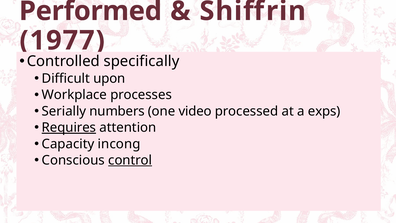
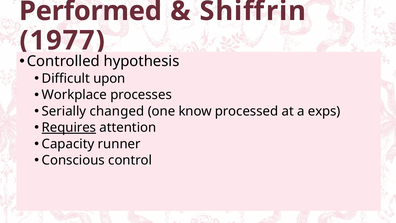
specifically: specifically -> hypothesis
numbers: numbers -> changed
video: video -> know
incong: incong -> runner
control underline: present -> none
